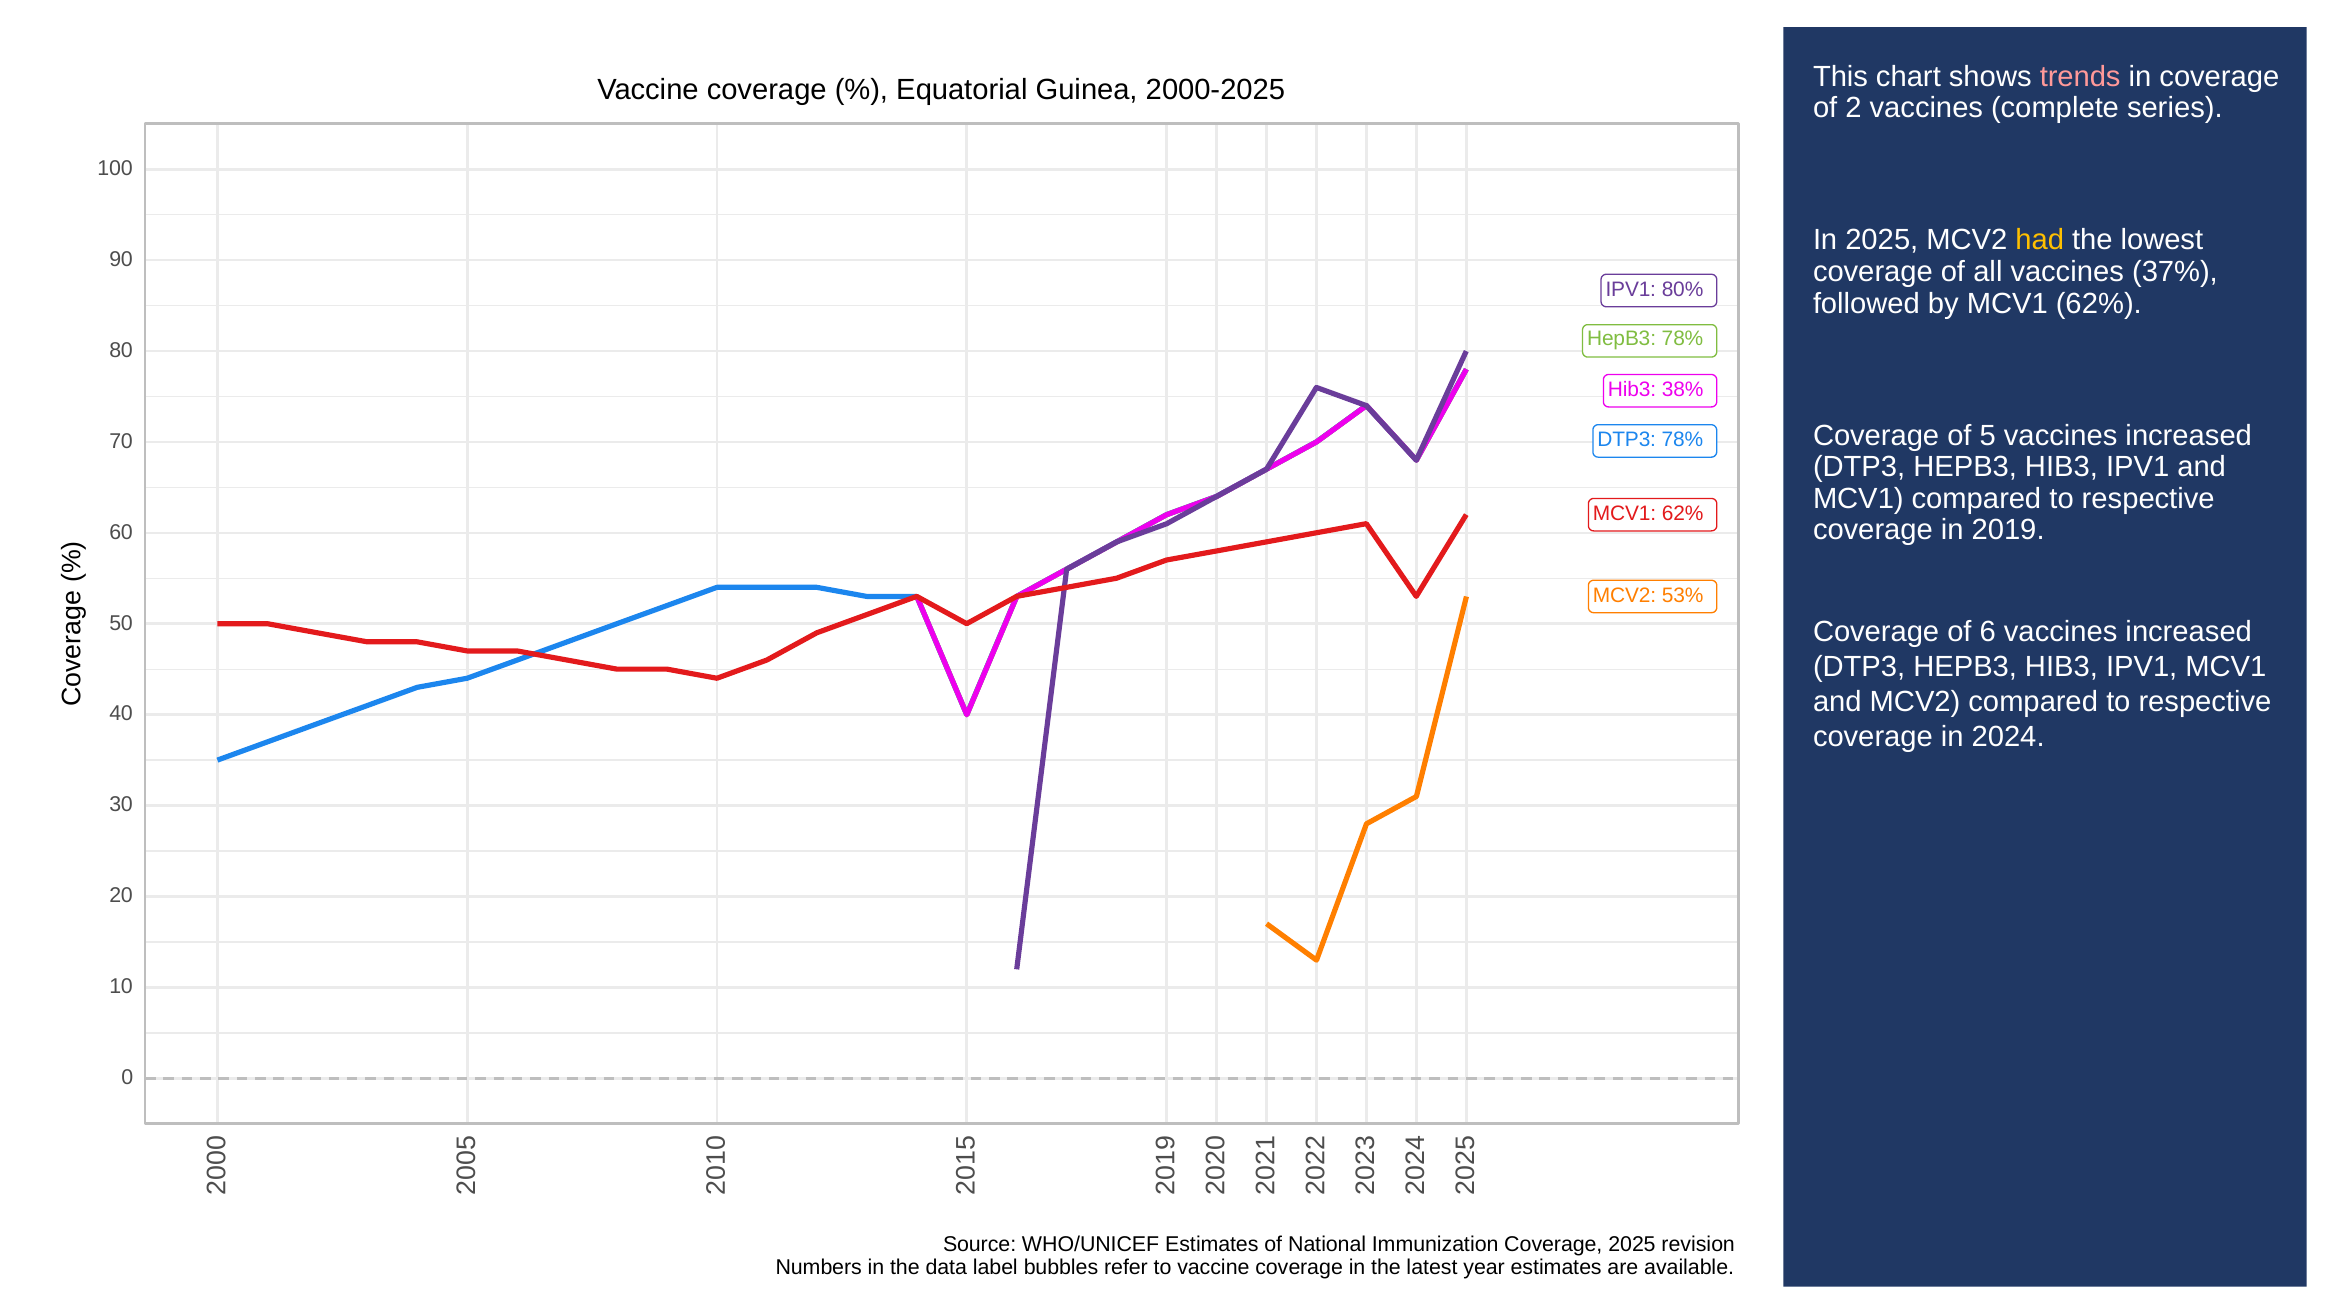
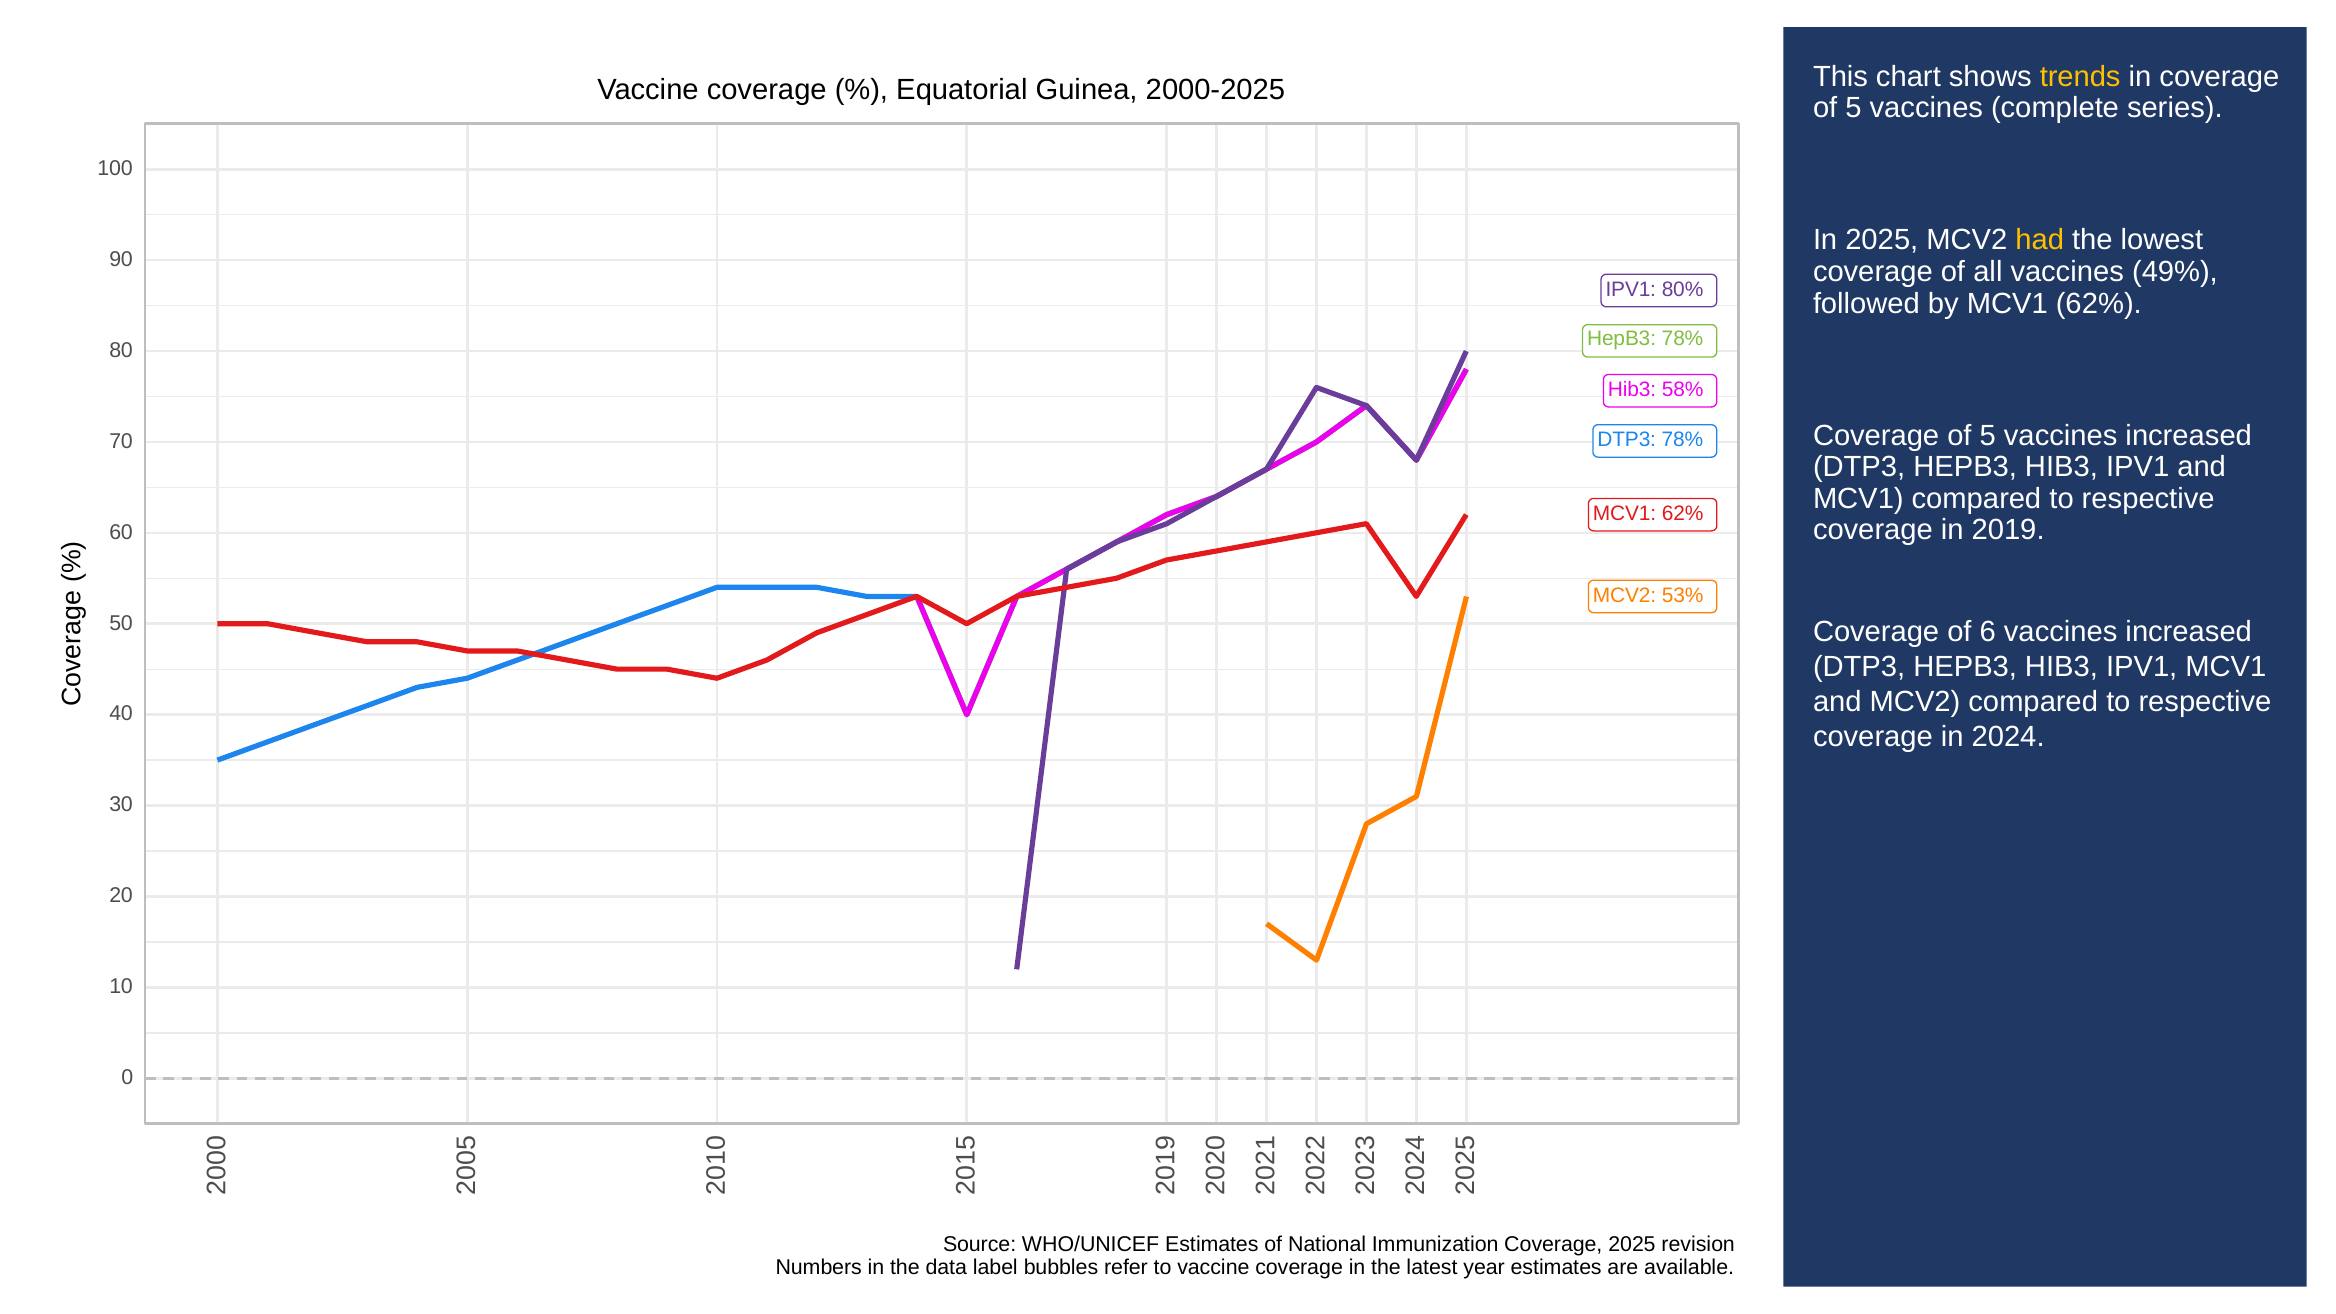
trends colour: pink -> yellow
2 at (1853, 108): 2 -> 5
37%: 37% -> 49%
38%: 38% -> 58%
